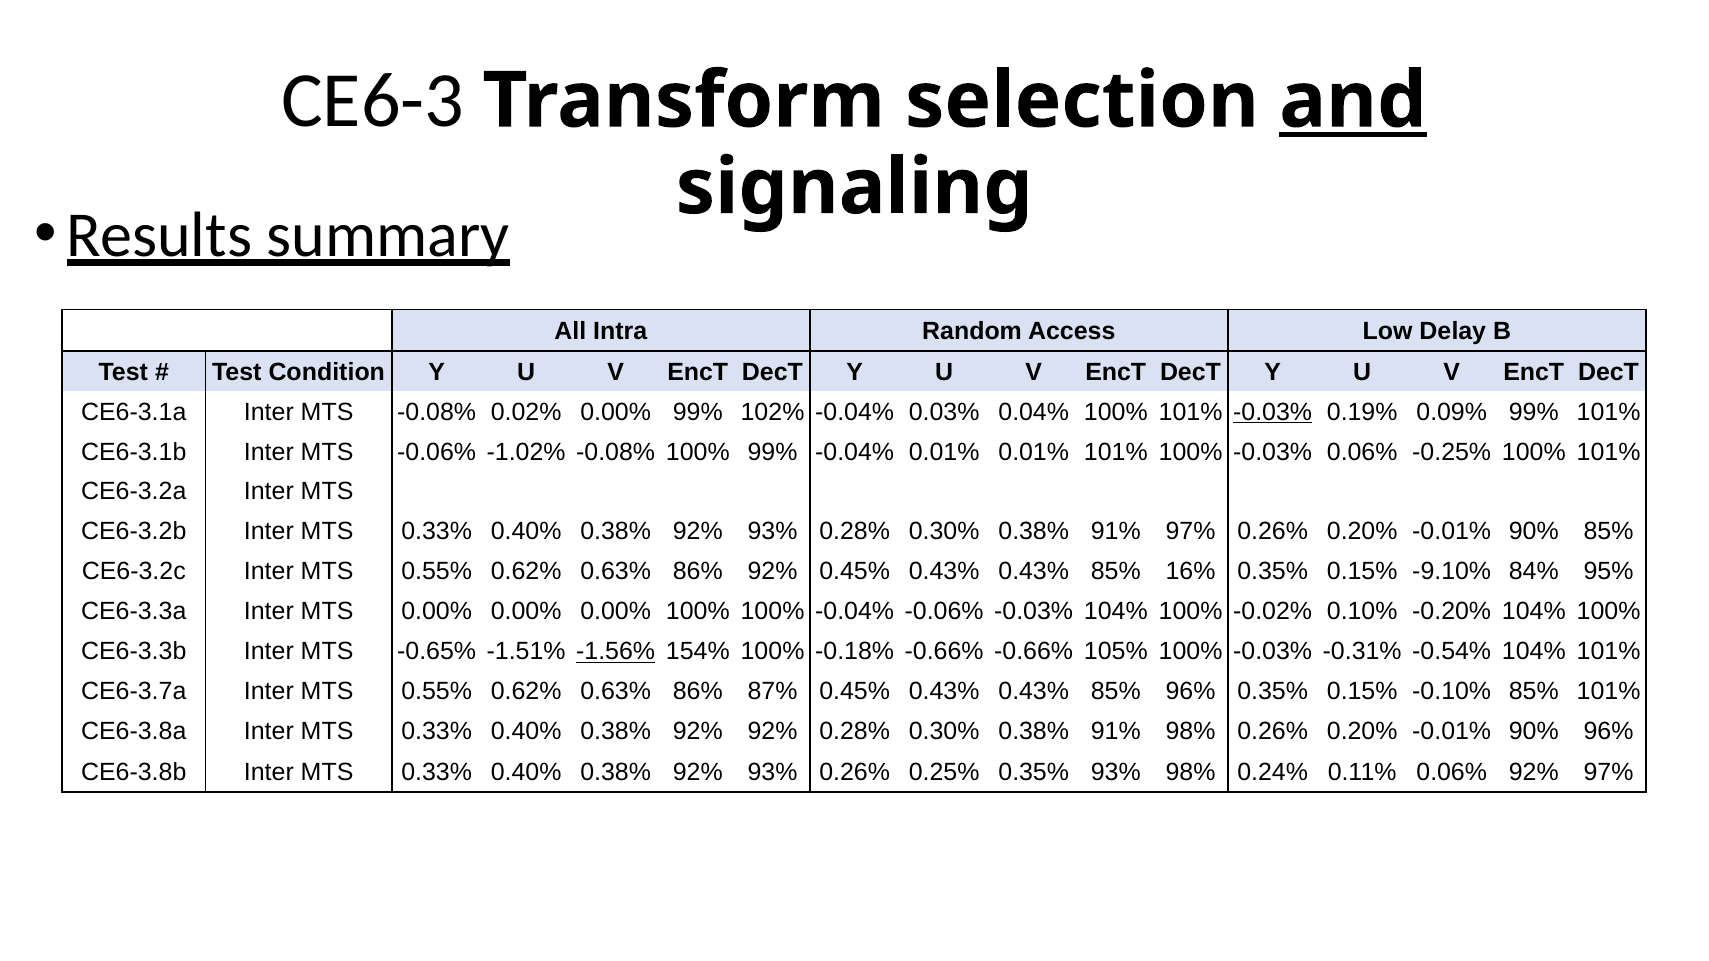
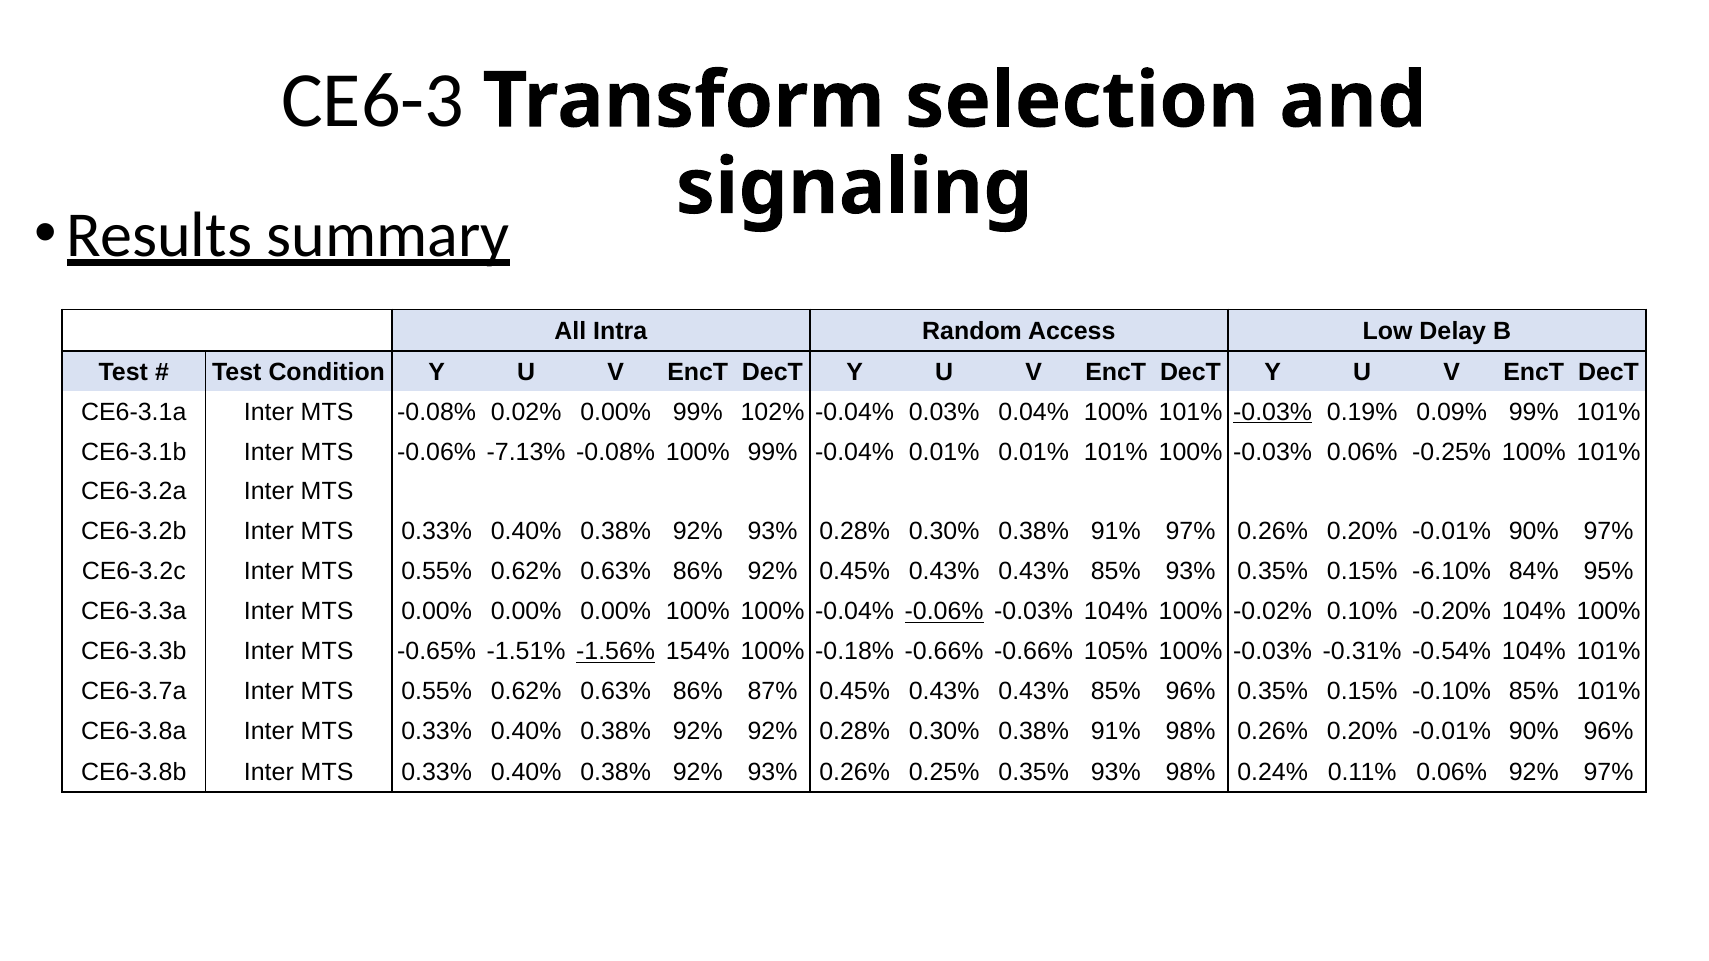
and underline: present -> none
-1.02%: -1.02% -> -7.13%
90% 85%: 85% -> 97%
85% 16%: 16% -> 93%
-9.10%: -9.10% -> -6.10%
-0.06% at (944, 612) underline: none -> present
